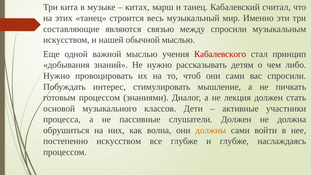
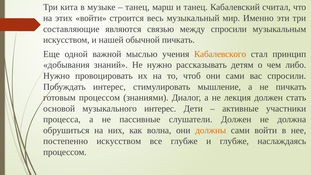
китах at (137, 7): китах -> танец
этих танец: танец -> войти
обычной мыслью: мыслью -> пичкать
Кабалевского colour: red -> orange
музыкального классов: классов -> интерес
